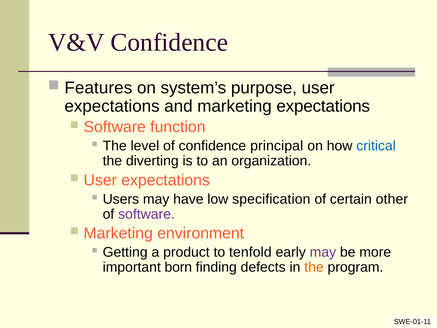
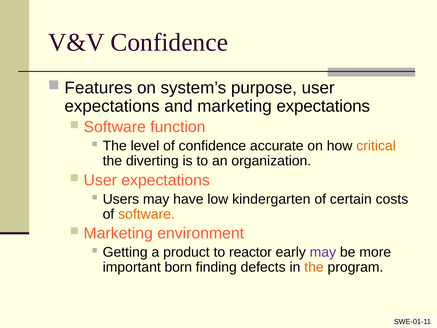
principal: principal -> accurate
critical colour: blue -> orange
specification: specification -> kindergarten
other: other -> costs
software at (146, 214) colour: purple -> orange
tenfold: tenfold -> reactor
